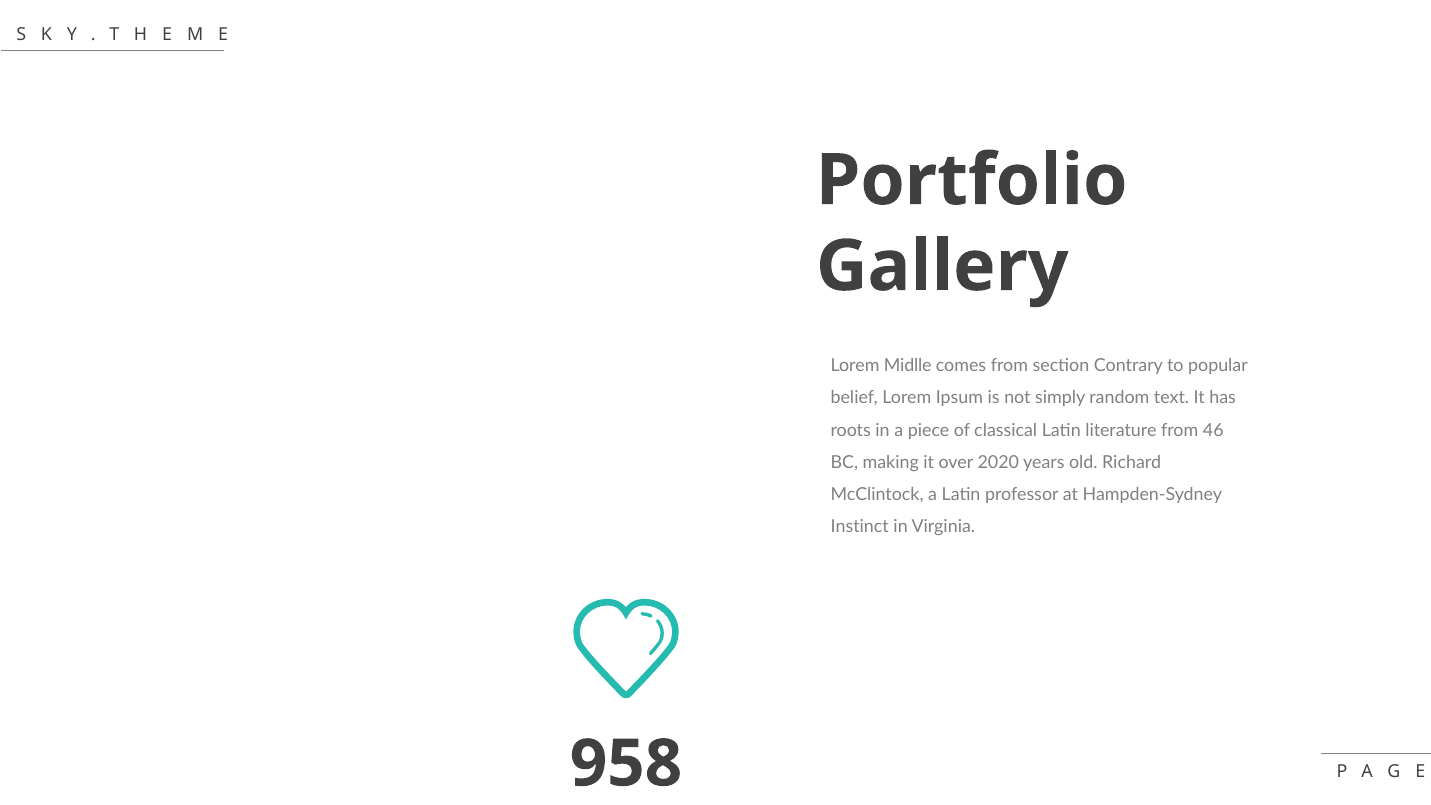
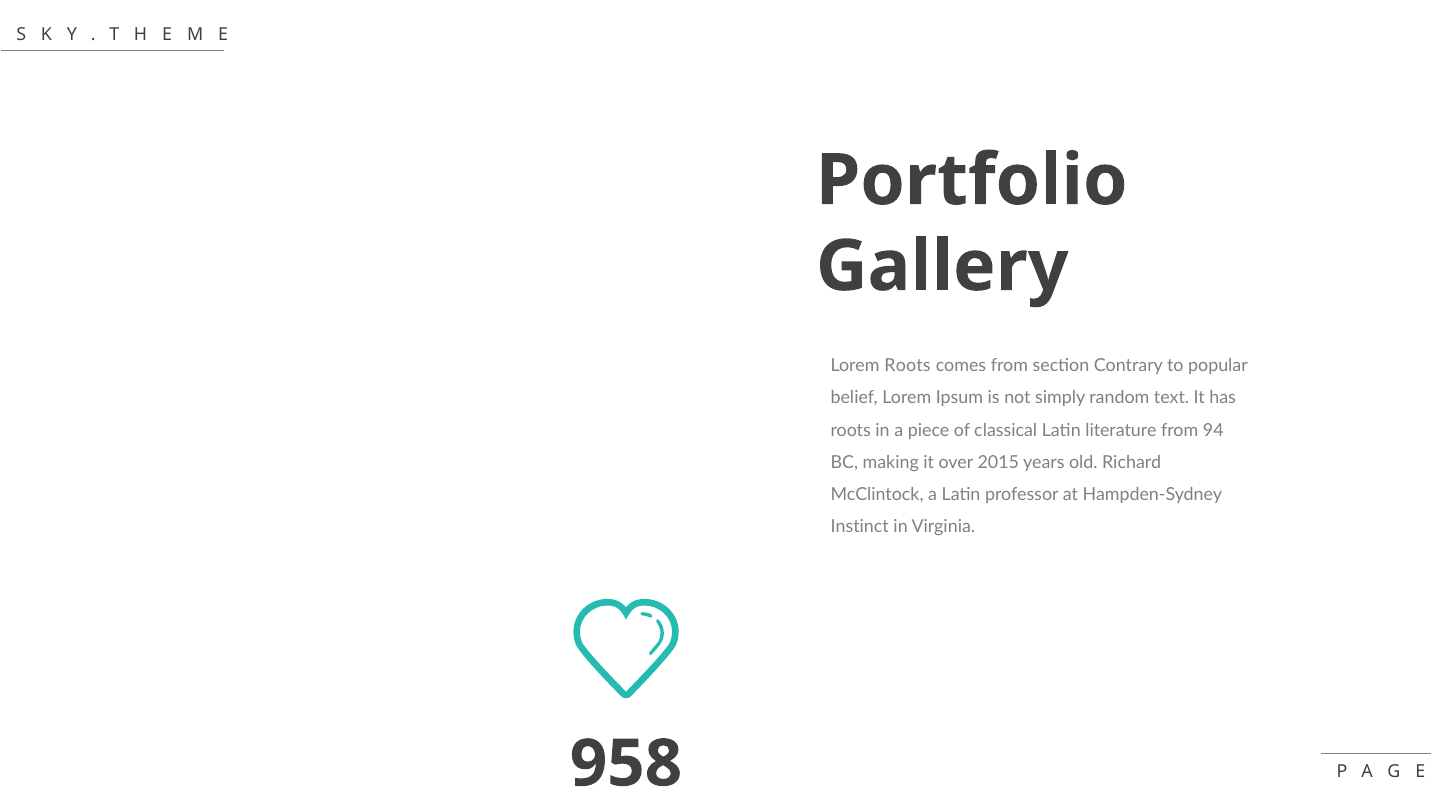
Lorem Midlle: Midlle -> Roots
46: 46 -> 94
2020: 2020 -> 2015
